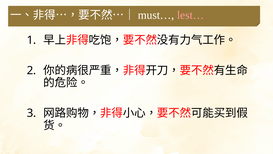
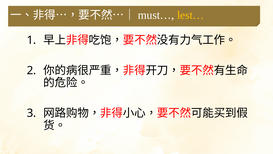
lest… colour: pink -> yellow
